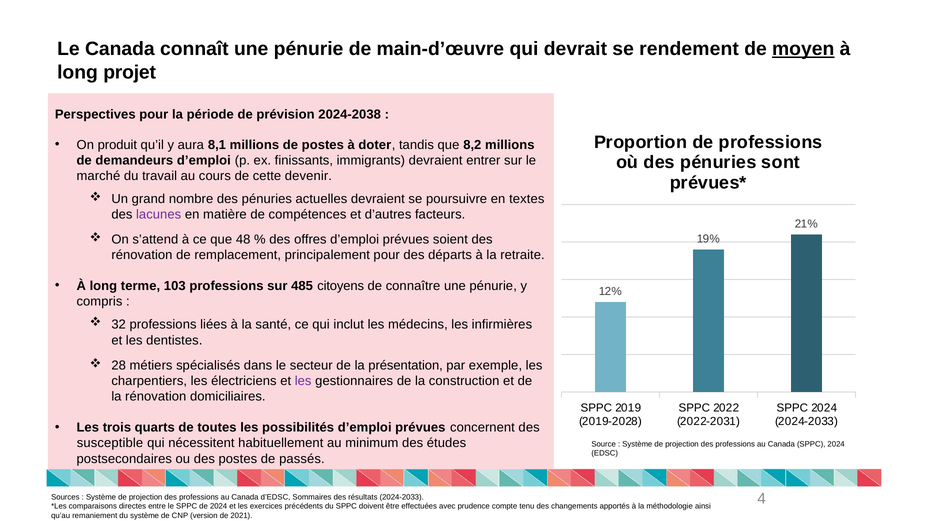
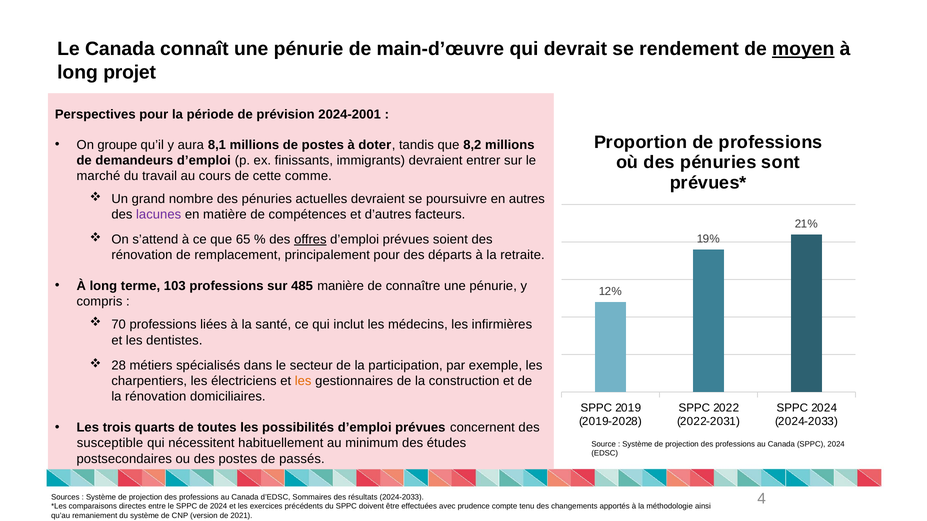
2024-2038: 2024-2038 -> 2024-2001
produit: produit -> groupe
devenir: devenir -> comme
textes: textes -> autres
48: 48 -> 65
offres underline: none -> present
citoyens: citoyens -> manière
32: 32 -> 70
présentation: présentation -> participation
les at (303, 381) colour: purple -> orange
